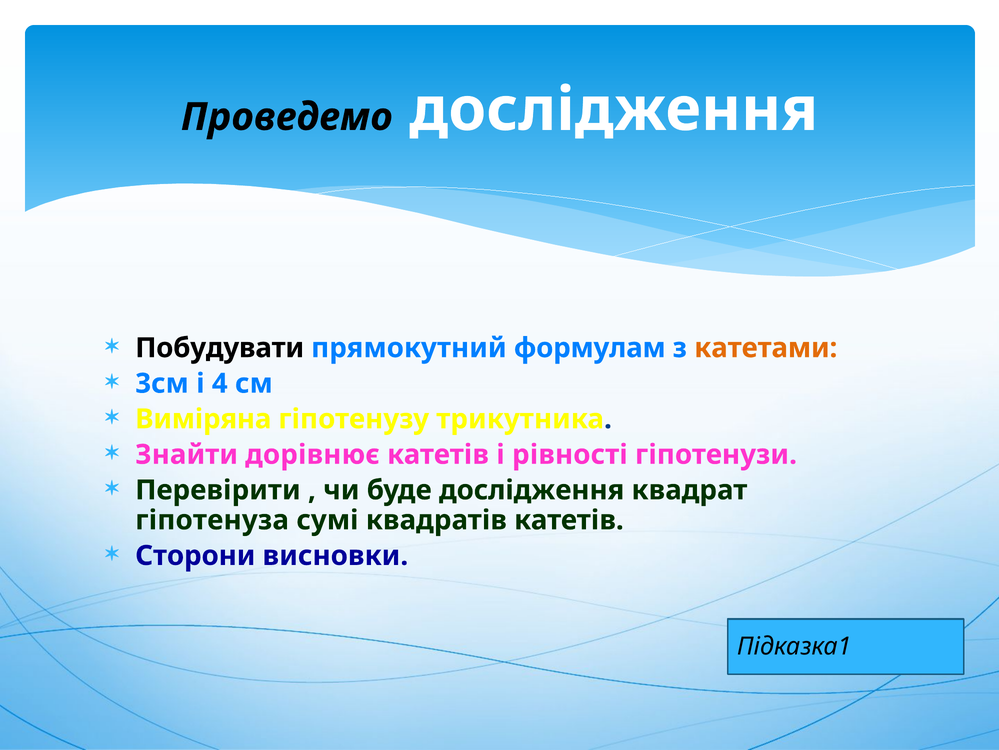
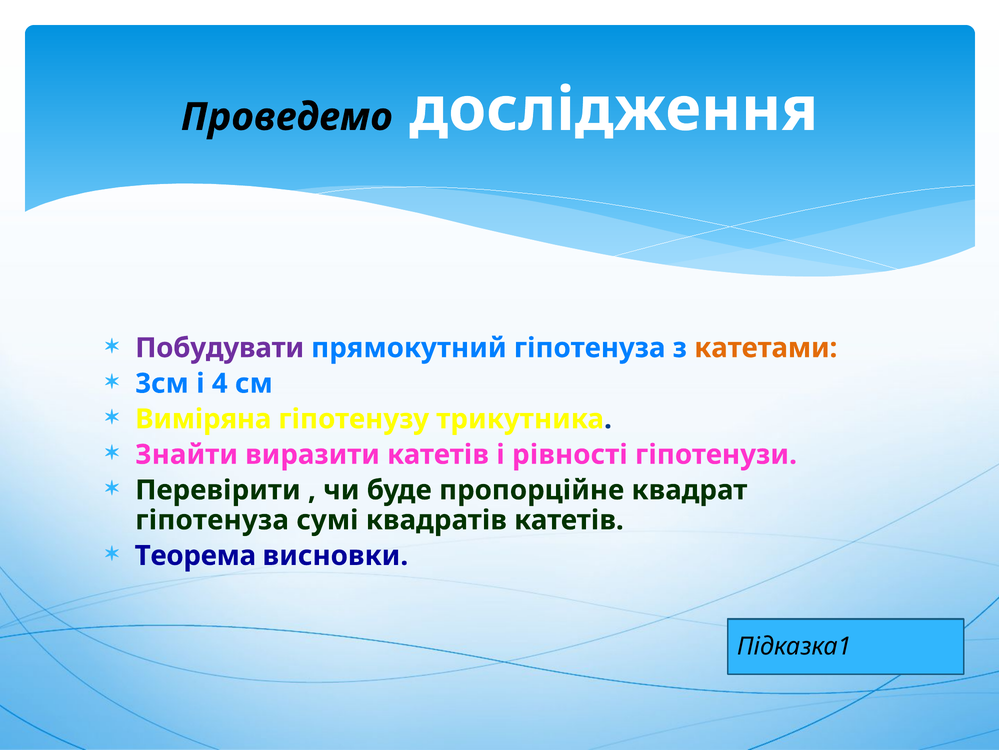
Побудувати colour: black -> purple
прямокутний формулам: формулам -> гіпотенуза
дорівнює: дорівнює -> виразити
буде дослідження: дослідження -> пропорційне
Сторони: Сторони -> Теорема
